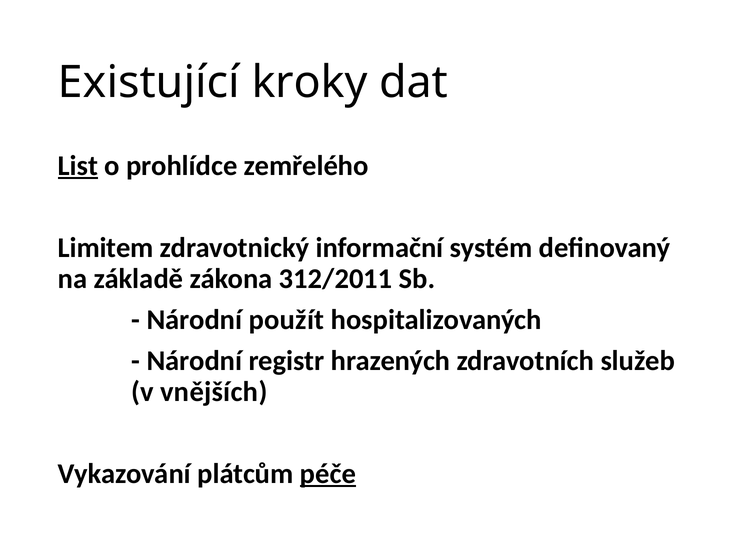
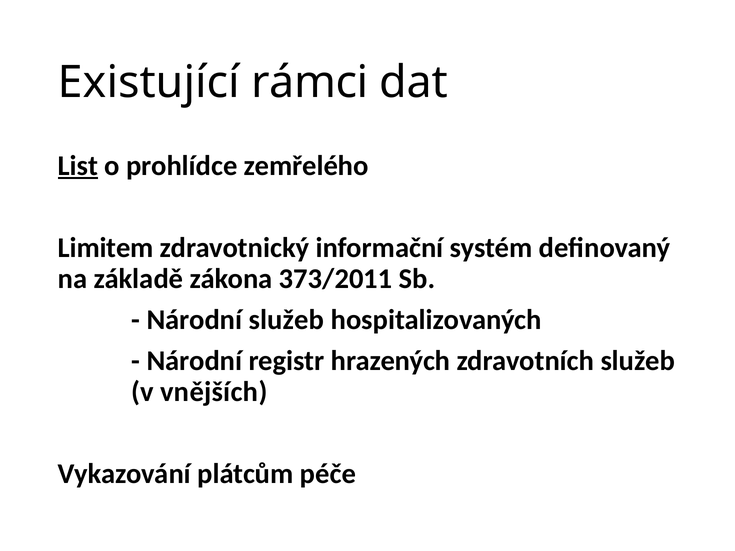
kroky: kroky -> rámci
312/2011: 312/2011 -> 373/2011
Národní použít: použít -> služeb
péče underline: present -> none
